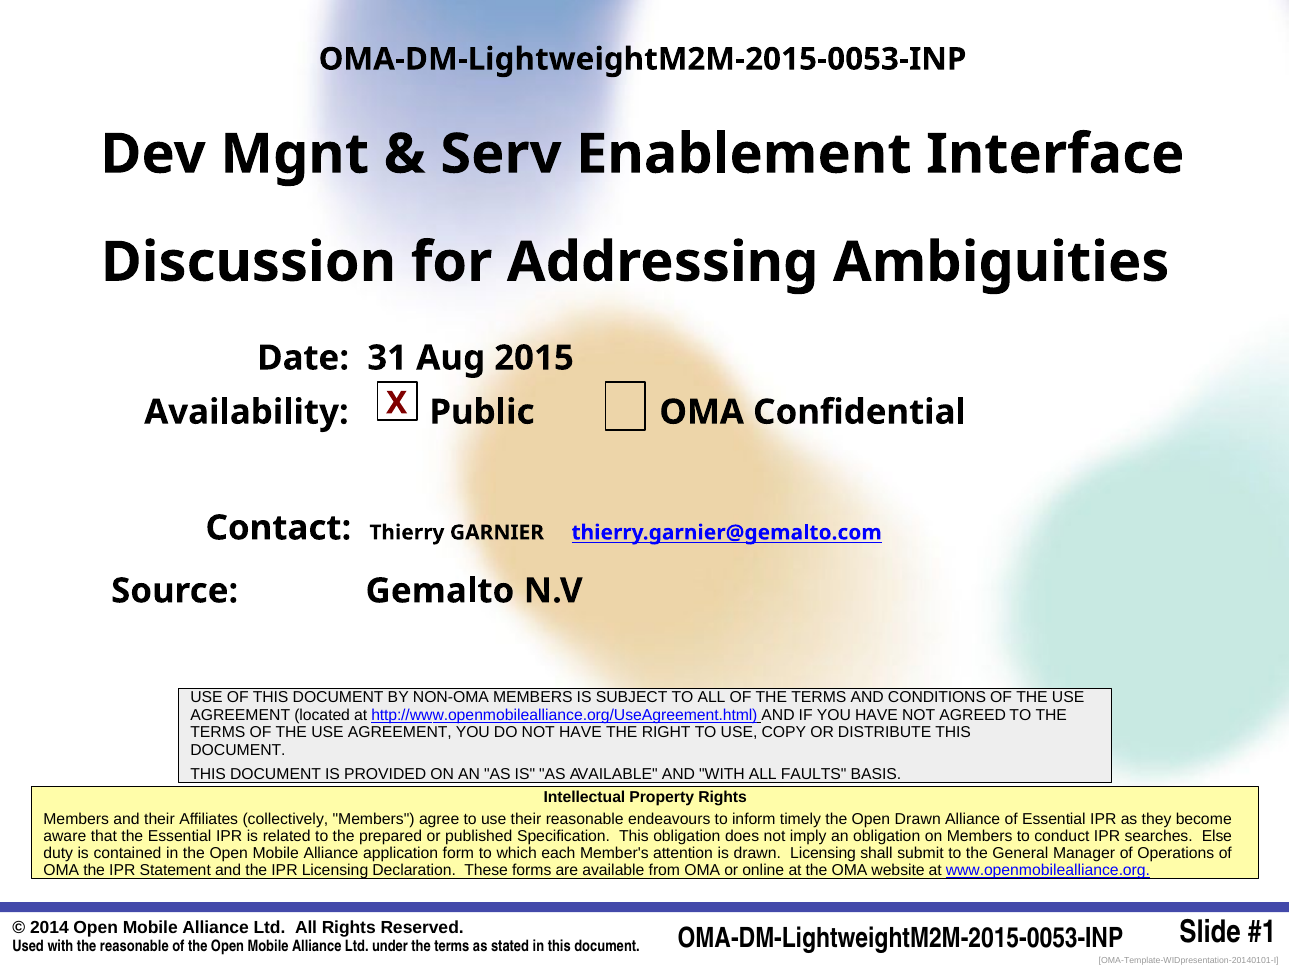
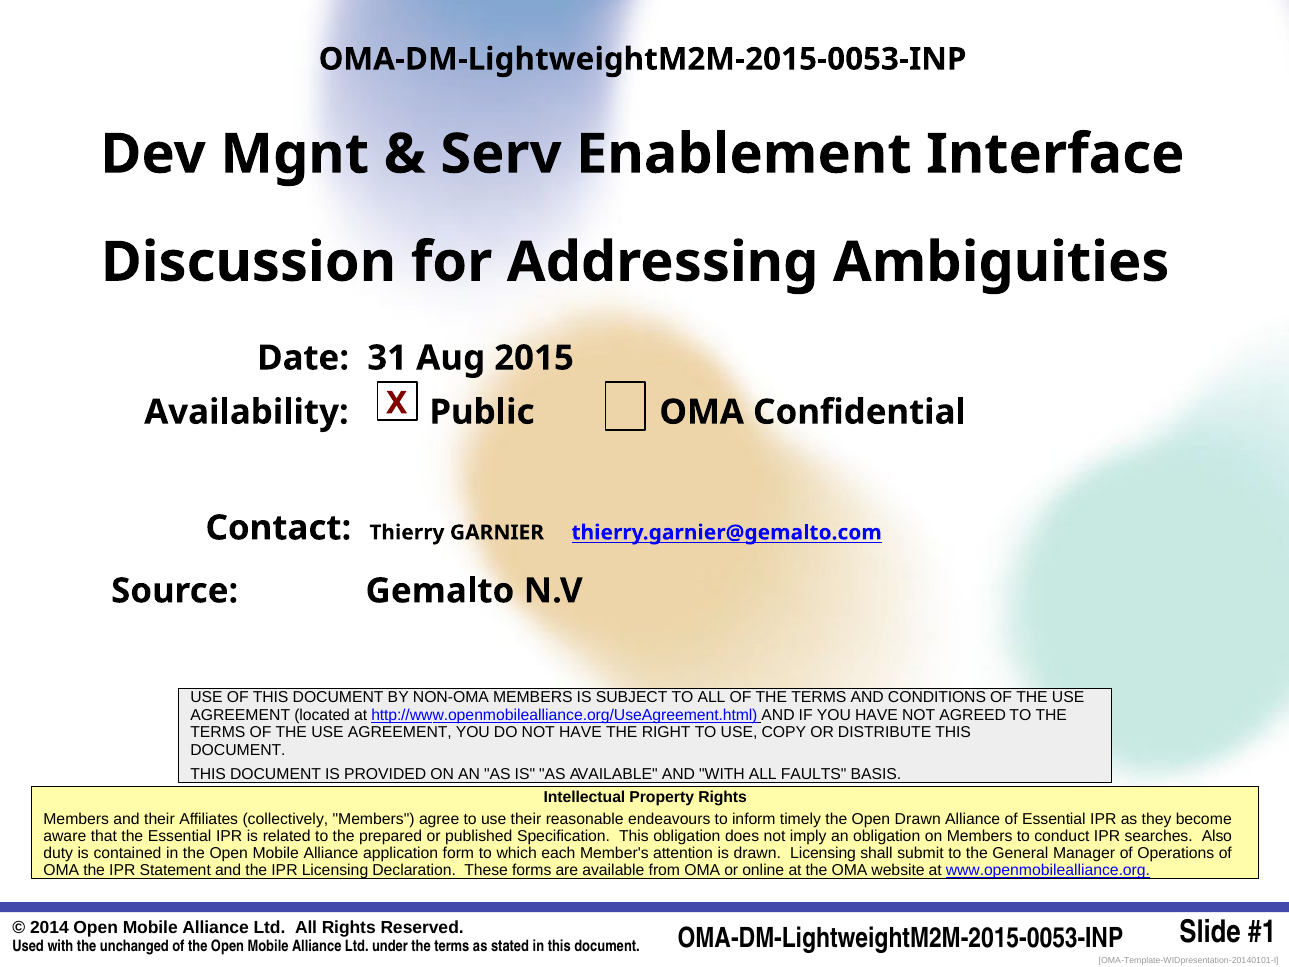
Else: Else -> Also
the reasonable: reasonable -> unchanged
